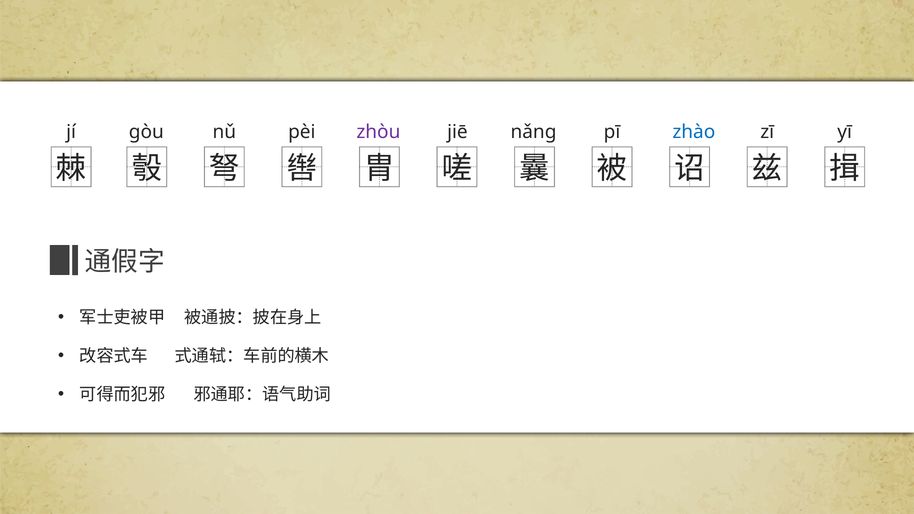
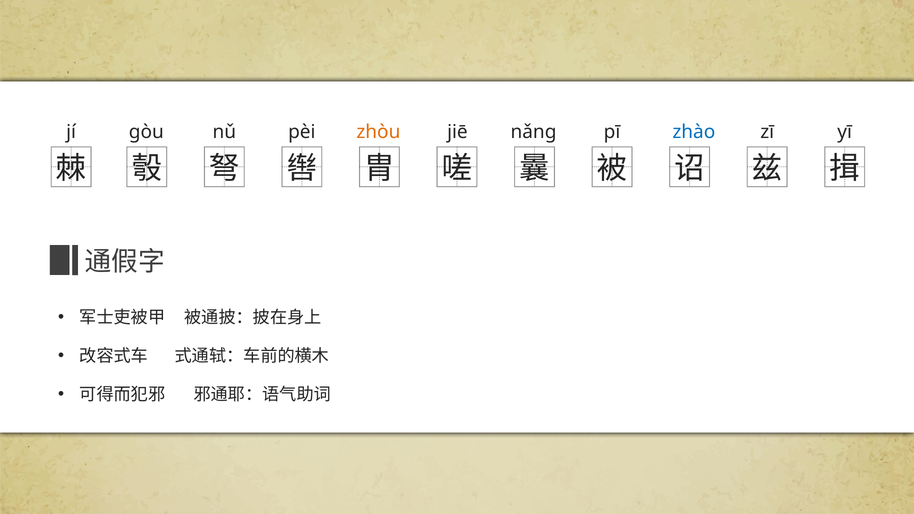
zhòu colour: purple -> orange
